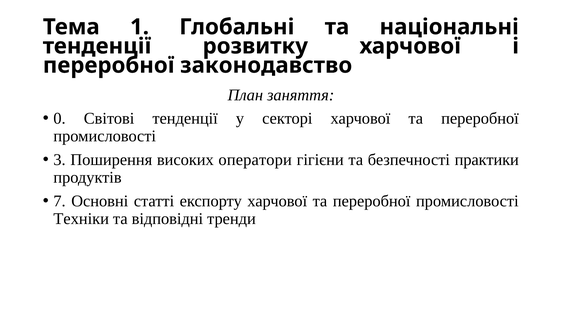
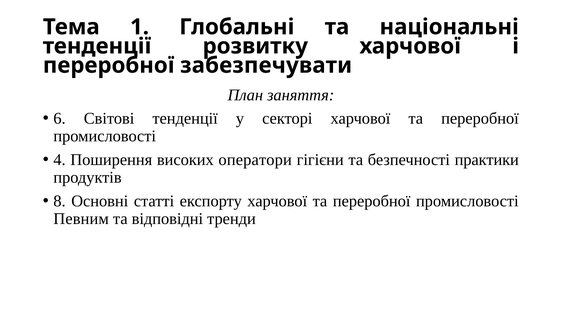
законодавство: законодавство -> забезпечувати
0: 0 -> 6
3: 3 -> 4
7: 7 -> 8
Техніки: Техніки -> Певним
